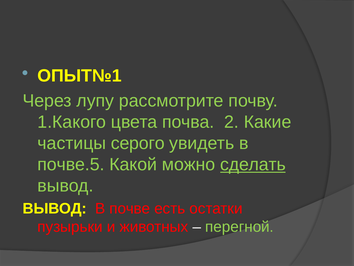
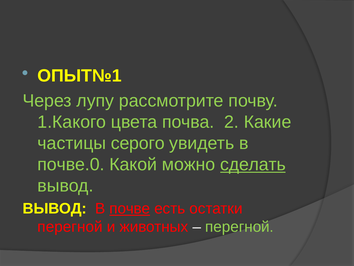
почве.5: почве.5 -> почве.0
почве underline: none -> present
пузырьки at (70, 227): пузырьки -> перегной
